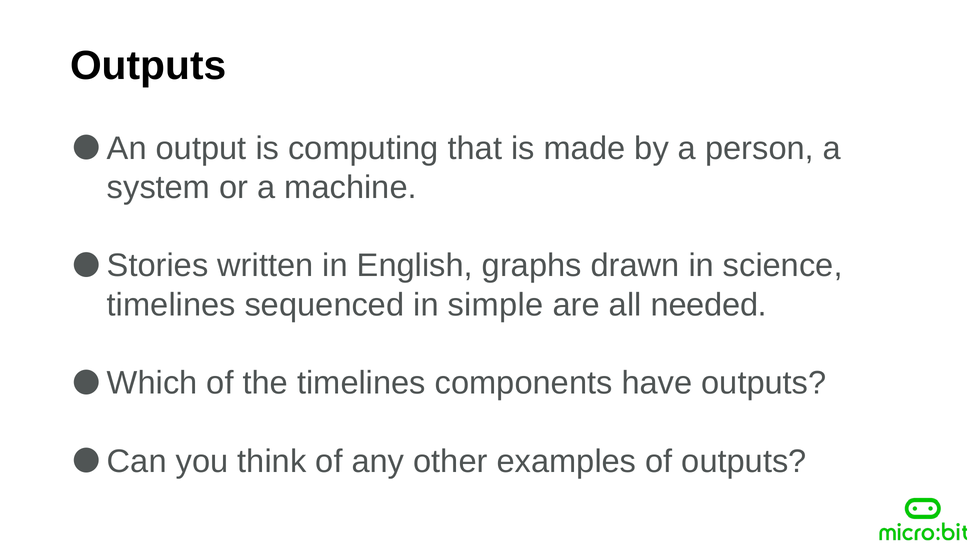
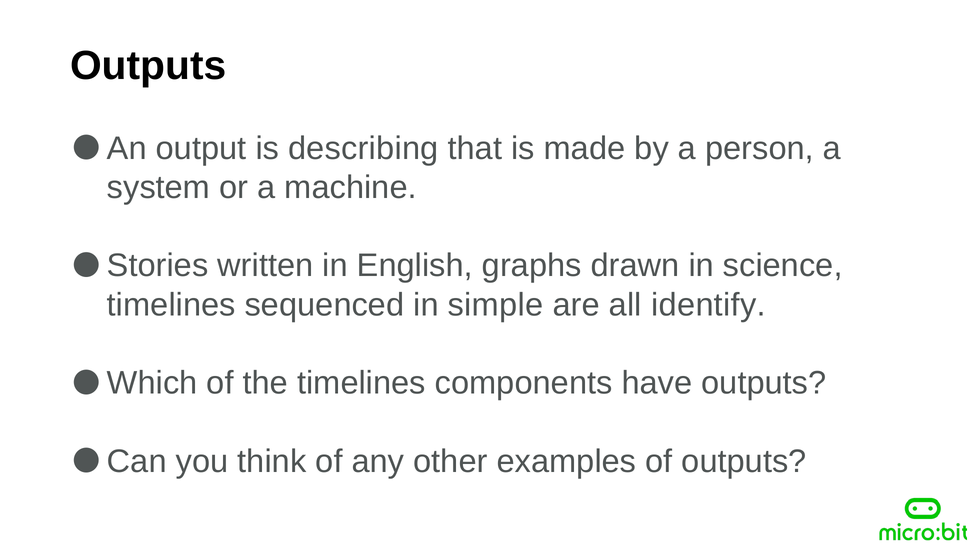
computing: computing -> describing
needed: needed -> identify
